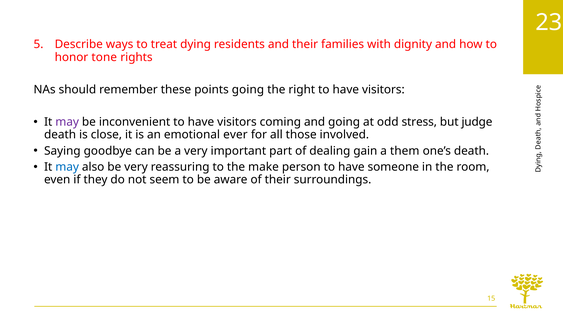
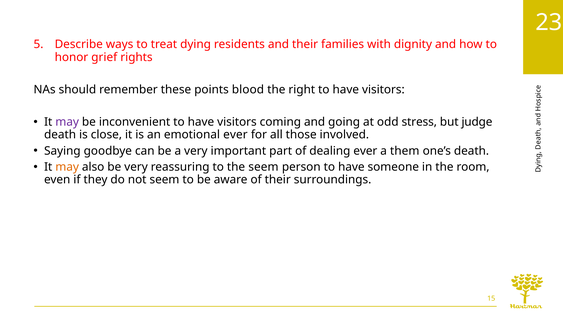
tone: tone -> grief
points going: going -> blood
dealing gain: gain -> ever
may at (67, 167) colour: blue -> orange
the make: make -> seem
